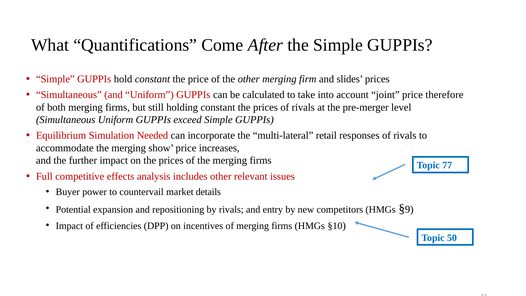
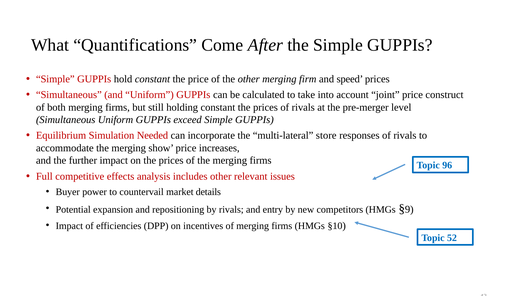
slides: slides -> speed
therefore: therefore -> construct
retail: retail -> store
77: 77 -> 96
50: 50 -> 52
